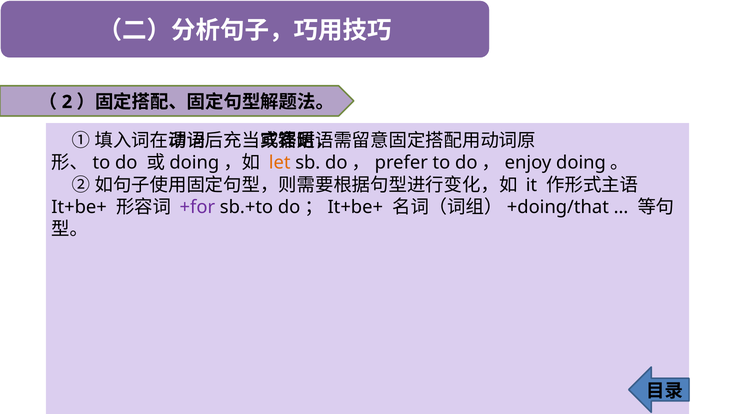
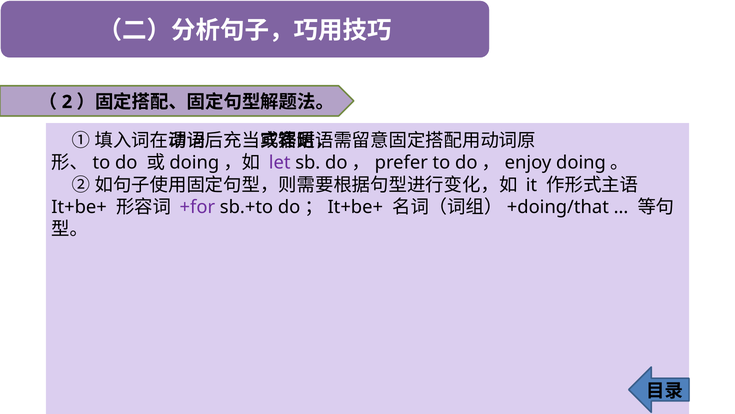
let colour: orange -> purple
